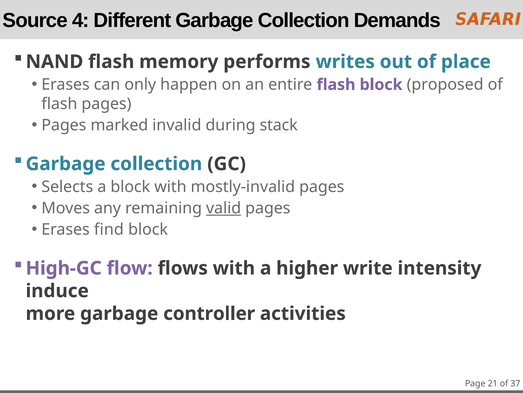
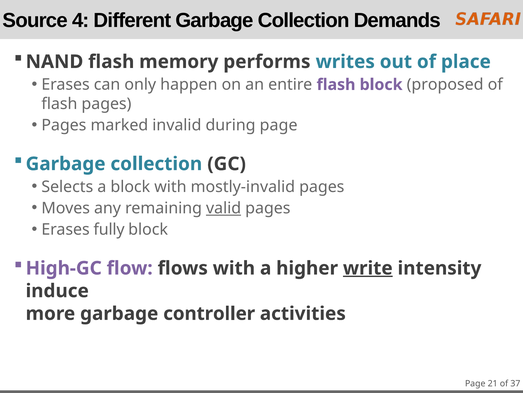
during stack: stack -> page
find: find -> fully
write underline: none -> present
